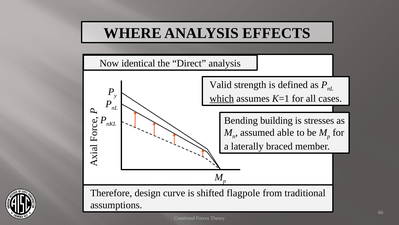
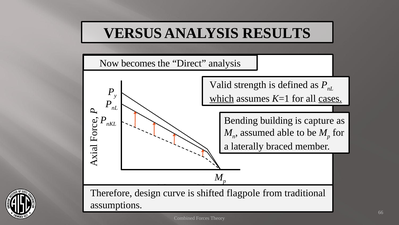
WHERE: WHERE -> VERSUS
EFFECTS: EFFECTS -> RESULTS
identical: identical -> becomes
cases underline: none -> present
stresses: stresses -> capture
